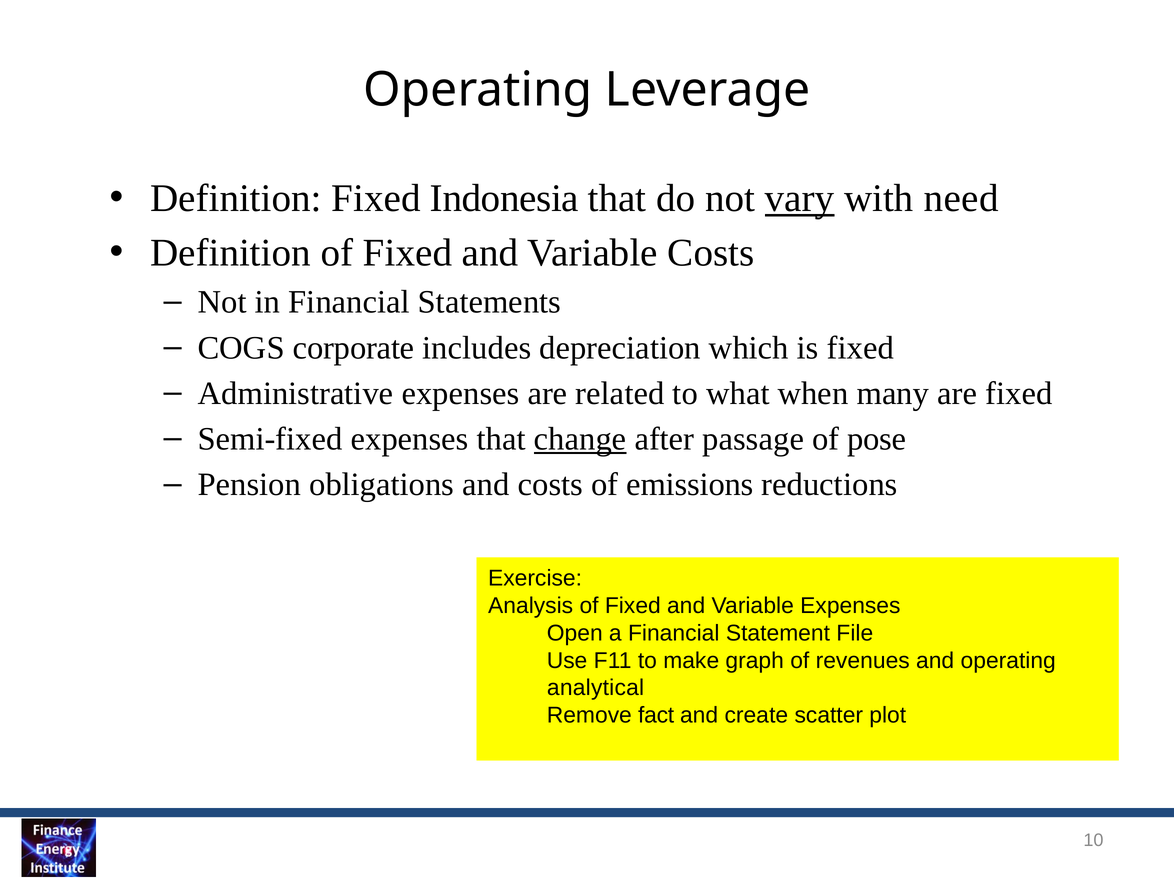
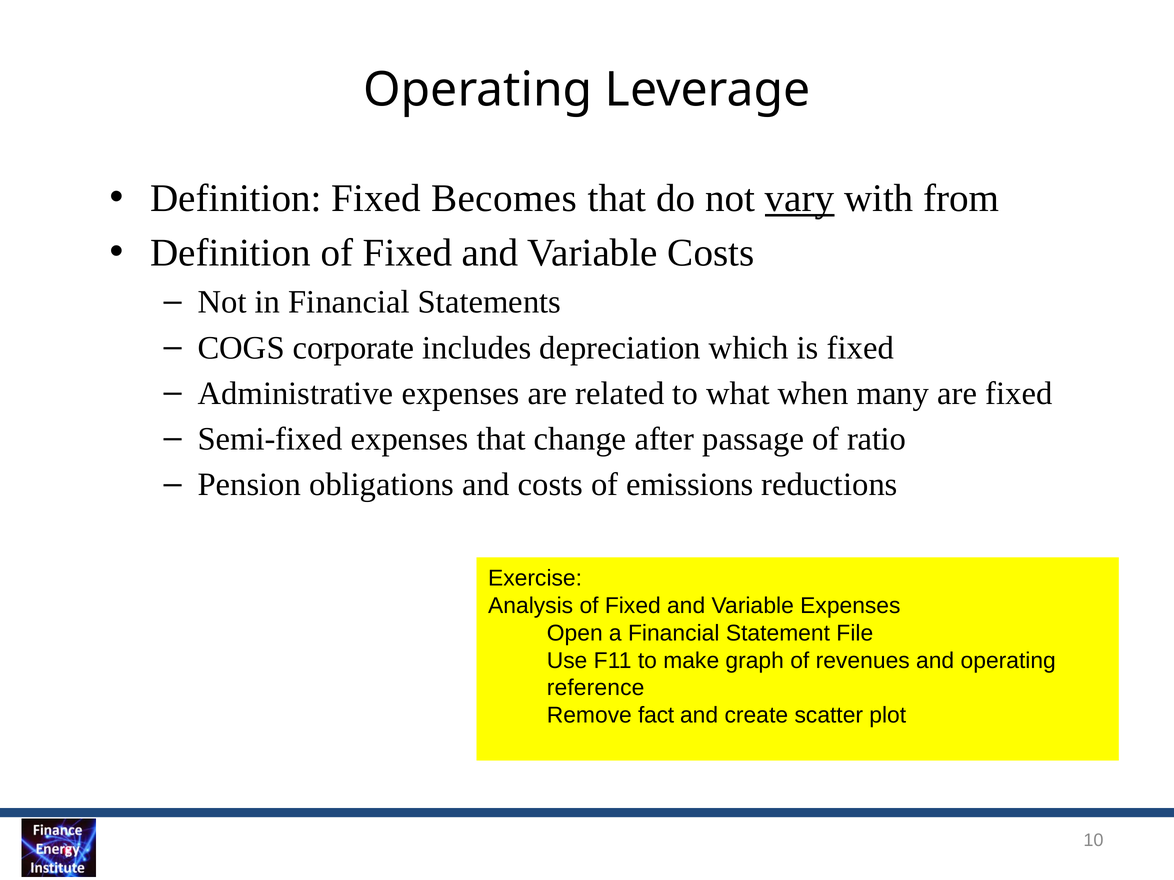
Indonesia: Indonesia -> Becomes
need: need -> from
change underline: present -> none
pose: pose -> ratio
analytical: analytical -> reference
